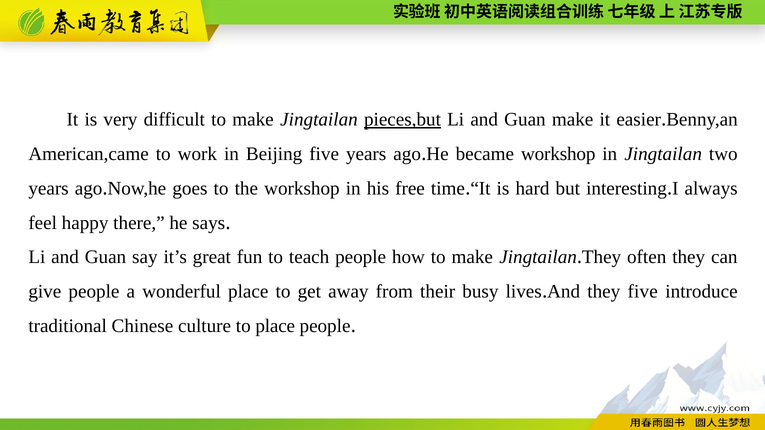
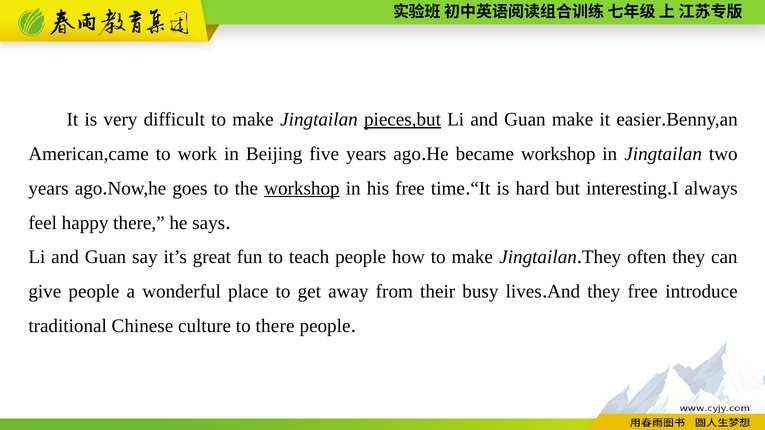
workshop at (302, 188) underline: none -> present
they five: five -> free
to place: place -> there
